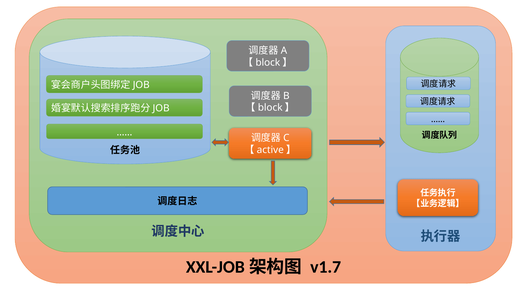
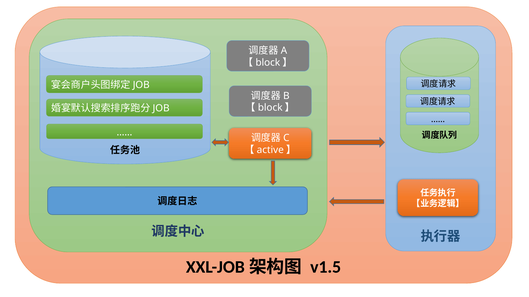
v1.7: v1.7 -> v1.5
